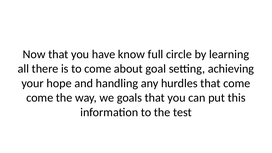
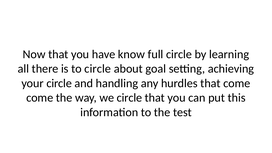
to come: come -> circle
your hope: hope -> circle
we goals: goals -> circle
